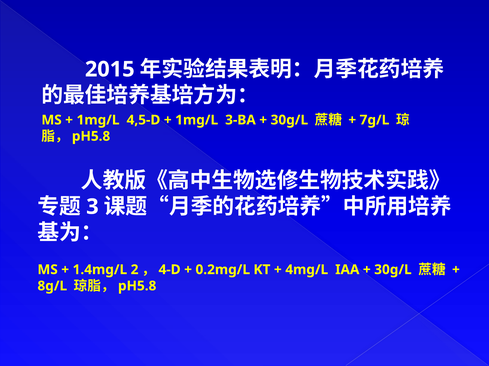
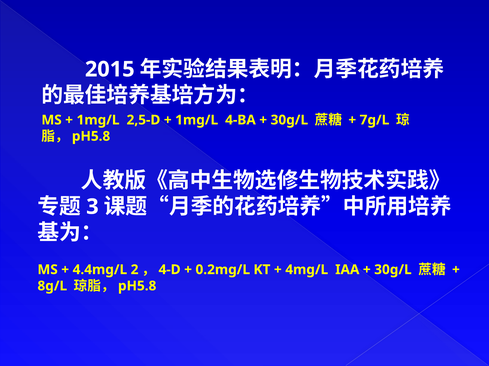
4,5-D: 4,5-D -> 2,5-D
3-BA: 3-BA -> 4-BA
1.4mg/L: 1.4mg/L -> 4.4mg/L
